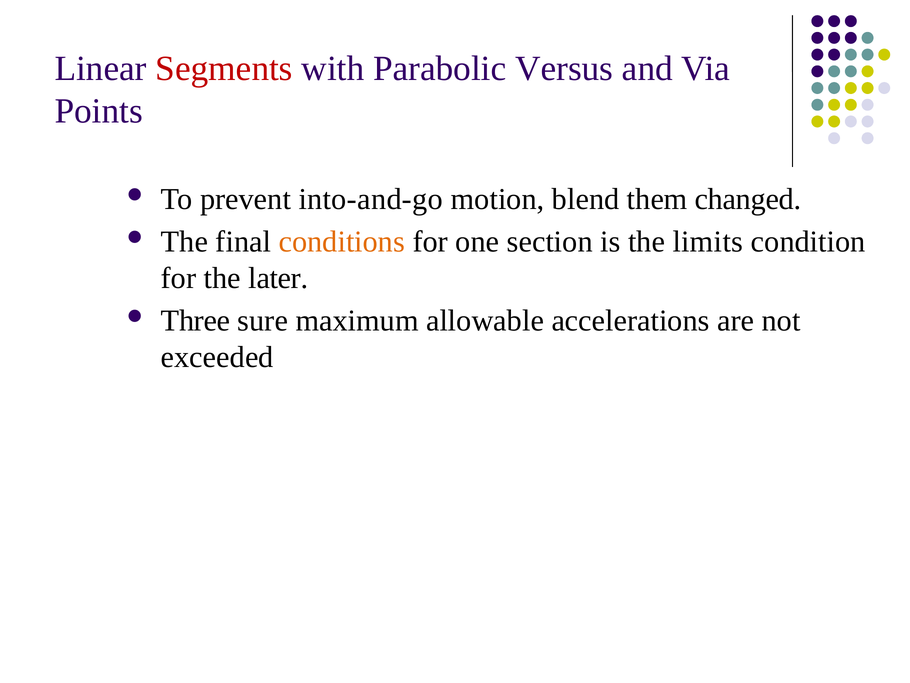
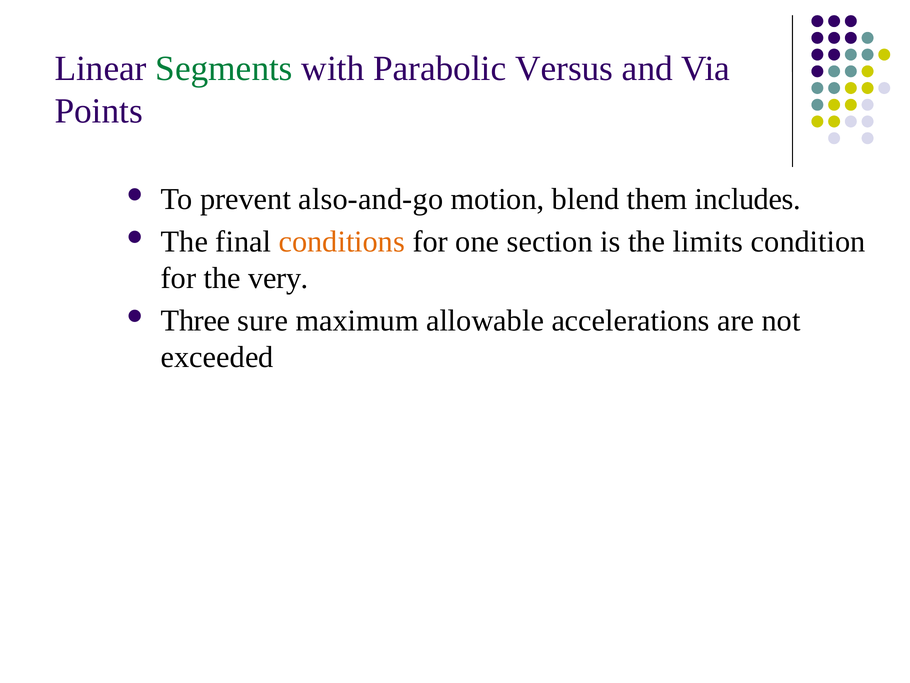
Segments colour: red -> green
into-and-go: into-and-go -> also-and-go
changed: changed -> includes
later: later -> very
